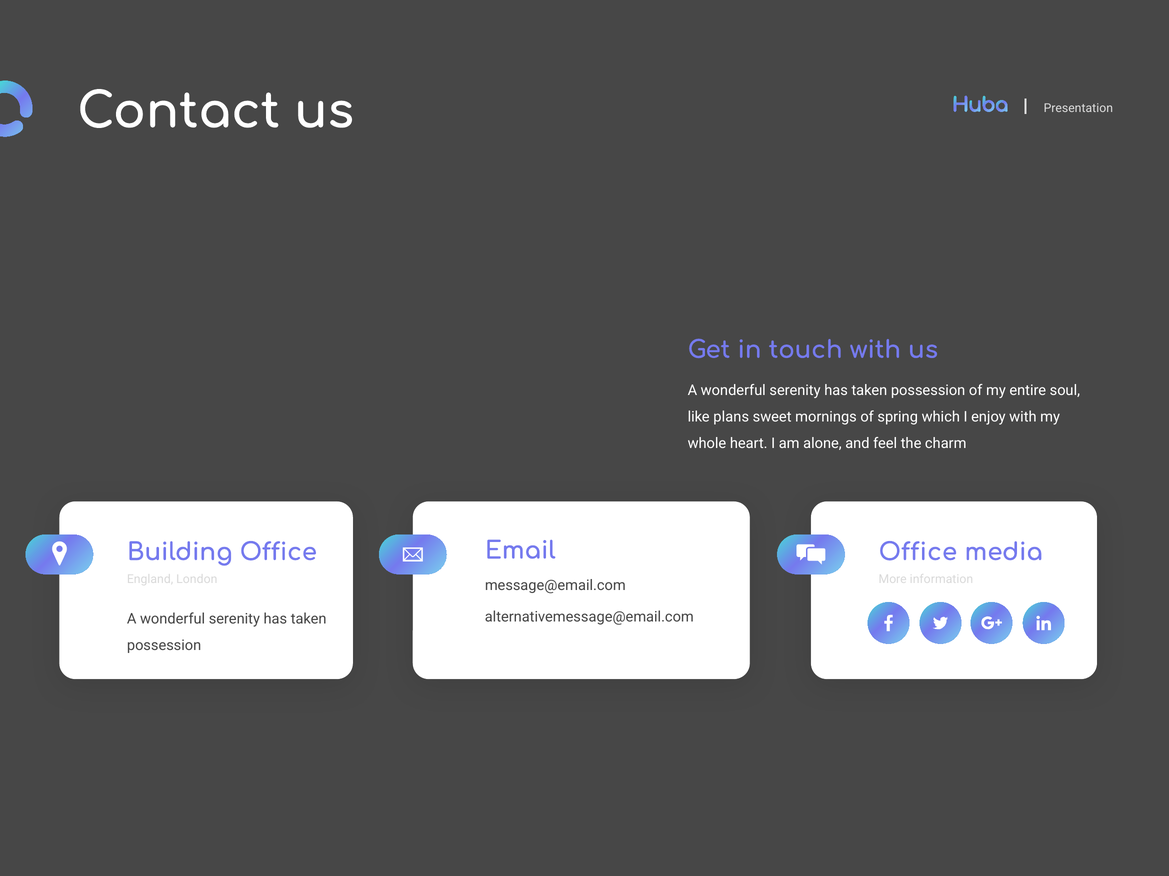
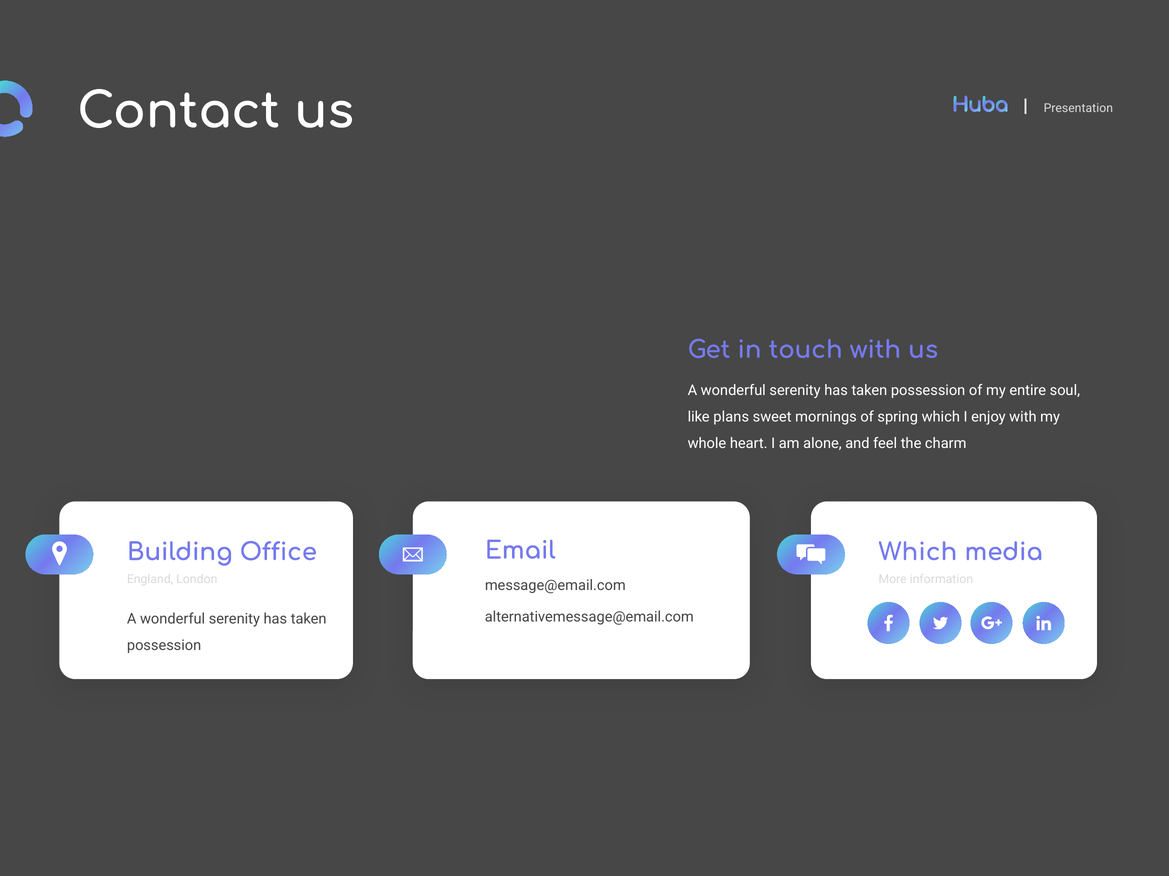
Office at (918, 553): Office -> Which
